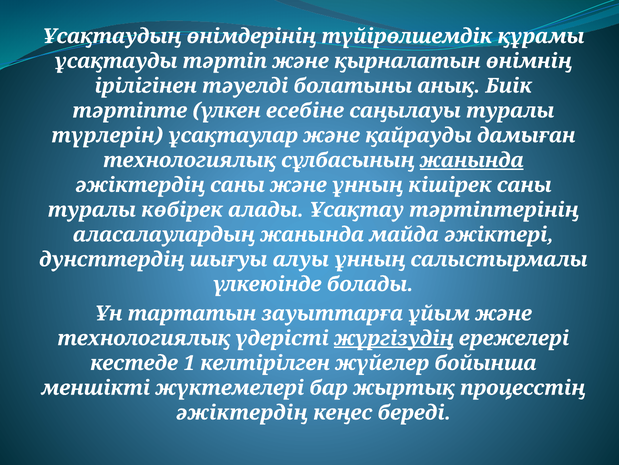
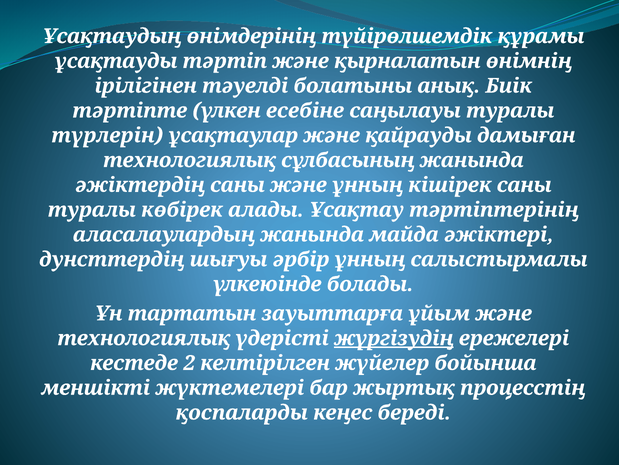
жанында at (472, 160) underline: present -> none
алуы: алуы -> әрбiр
1: 1 -> 2
әжiктердiң at (242, 412): әжiктердiң -> қоспаларды
